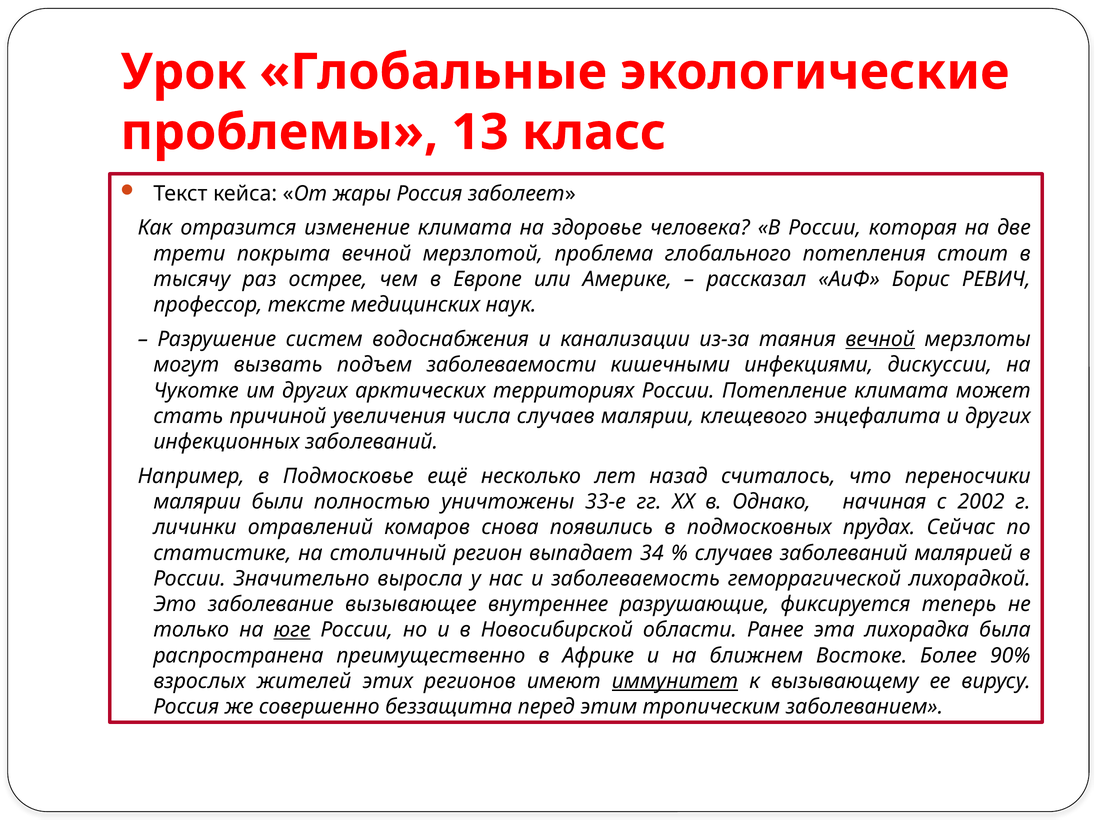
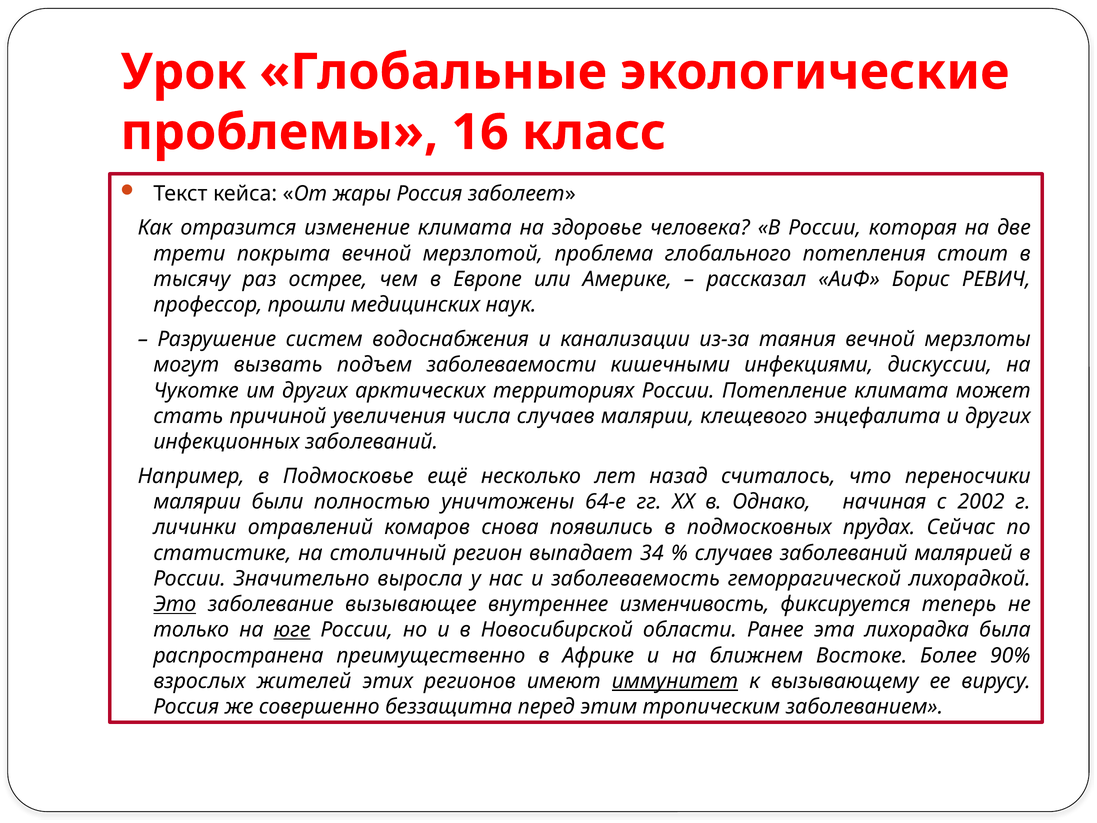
13: 13 -> 16
тексте: тексте -> прошли
вечной at (880, 339) underline: present -> none
33-е: 33-е -> 64-е
Это underline: none -> present
разрушающие: разрушающие -> изменчивость
